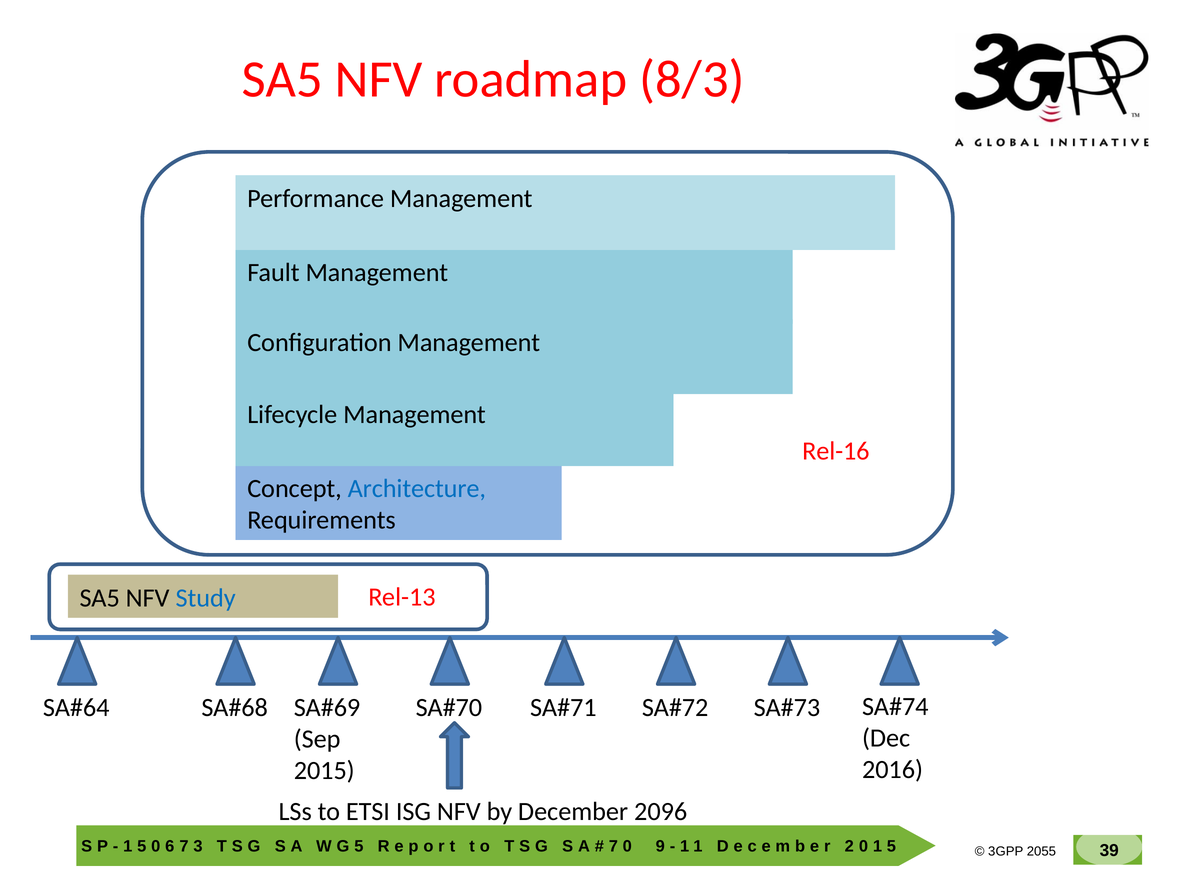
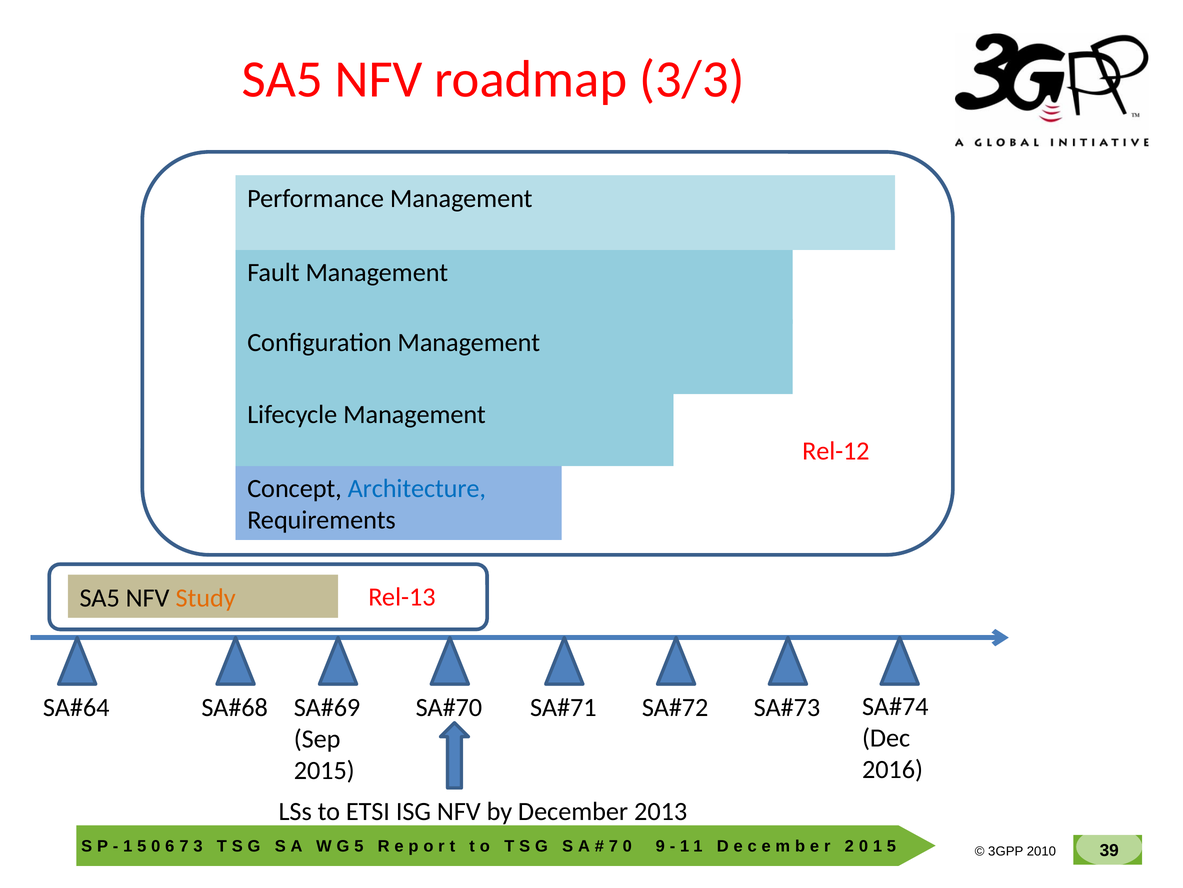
8/3: 8/3 -> 3/3
Rel-16: Rel-16 -> Rel-12
Study colour: blue -> orange
2096: 2096 -> 2013
2055: 2055 -> 2010
